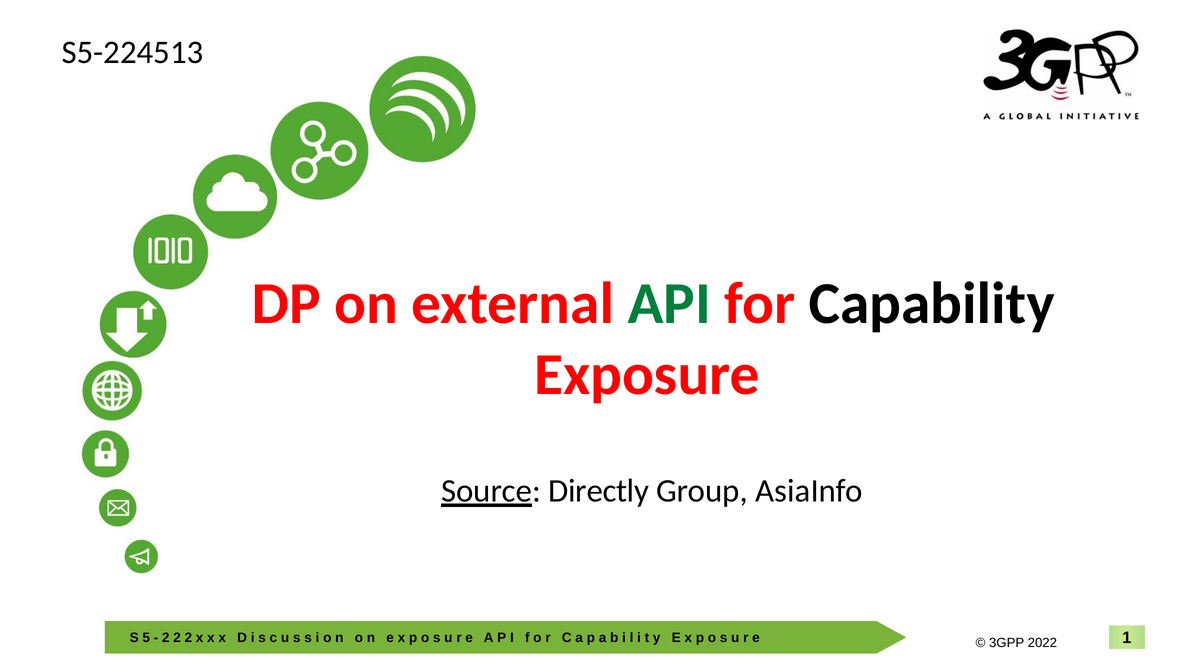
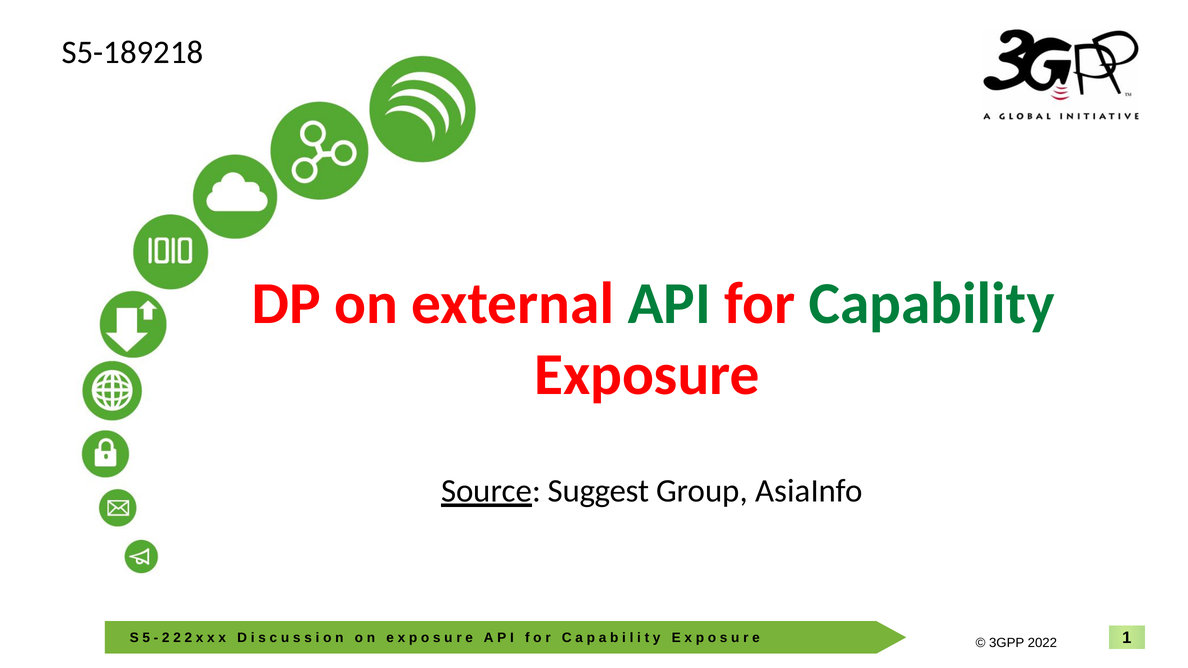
S5-224513: S5-224513 -> S5-189218
Capability colour: black -> green
Directly: Directly -> Suggest
